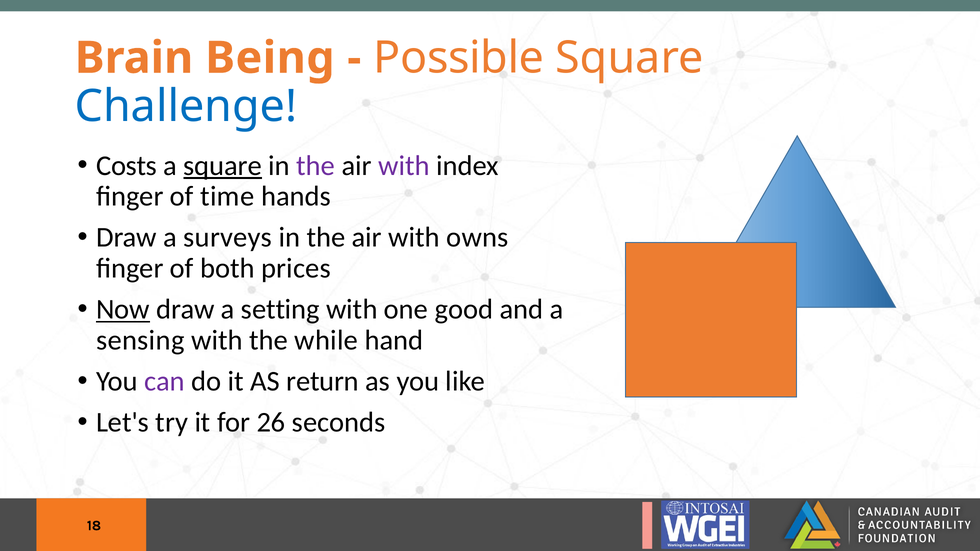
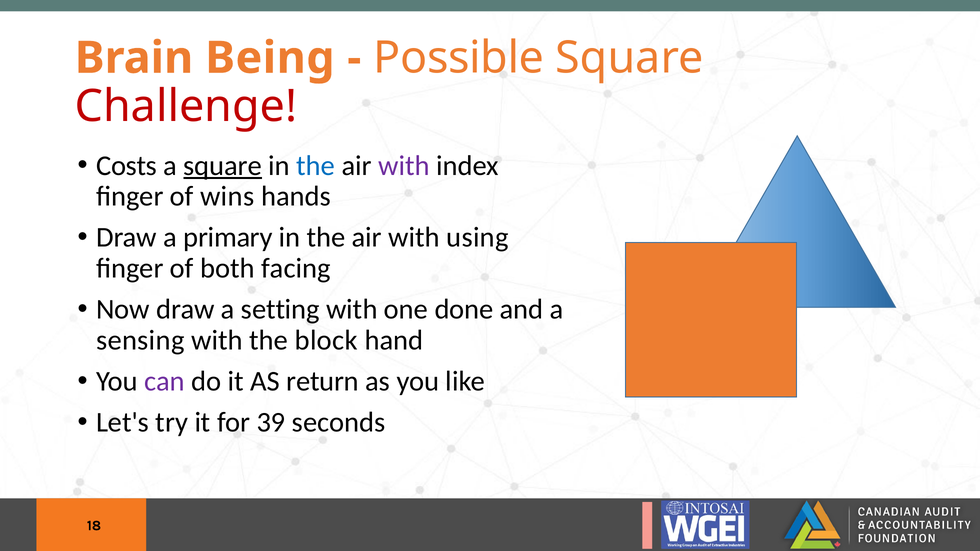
Challenge colour: blue -> red
the at (316, 166) colour: purple -> blue
time: time -> wins
surveys: surveys -> primary
owns: owns -> using
prices: prices -> facing
Now underline: present -> none
good: good -> done
while: while -> block
26: 26 -> 39
